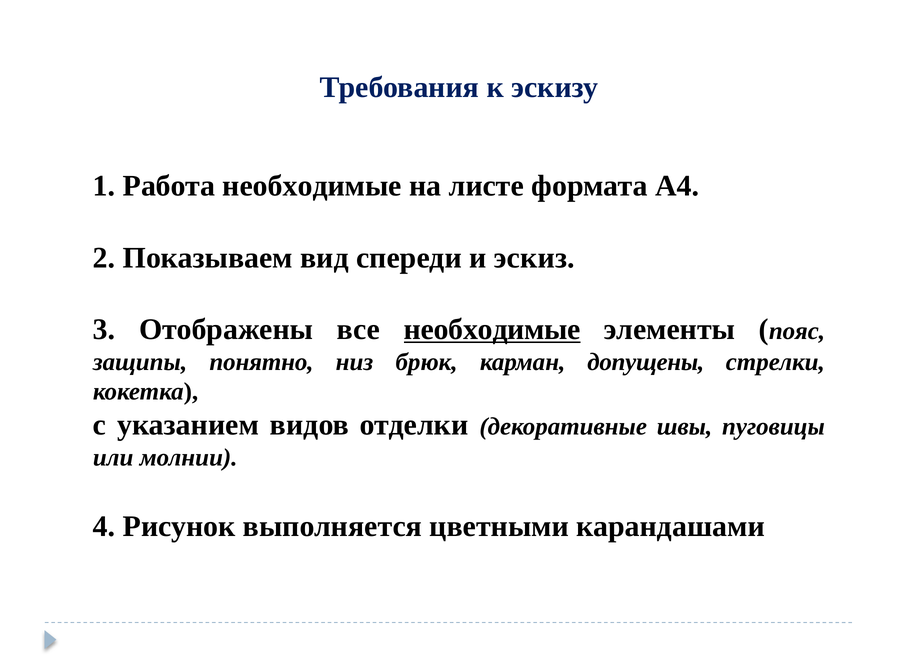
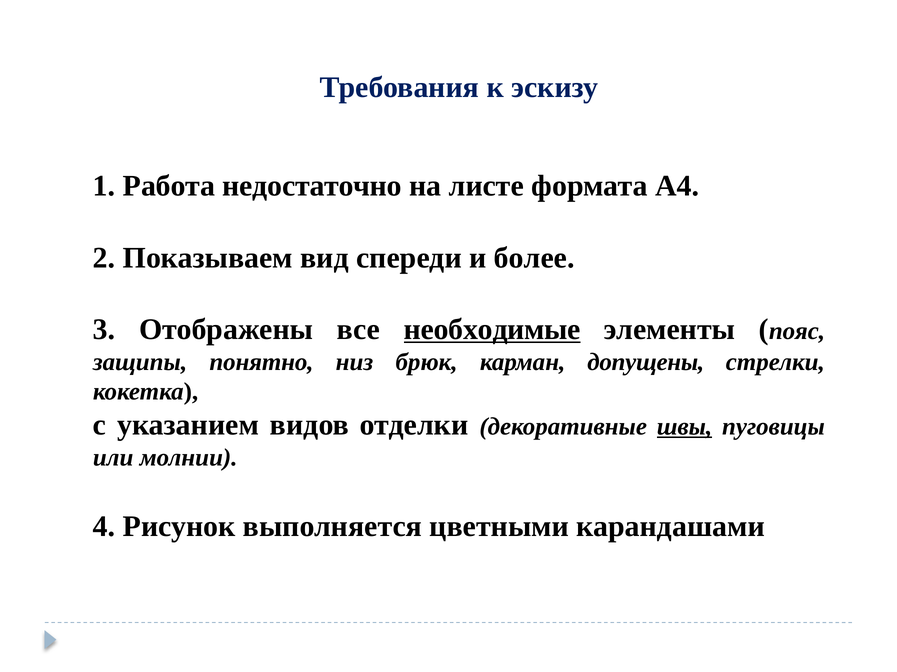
Работа необходимые: необходимые -> недостаточно
эскиз: эскиз -> более
швы underline: none -> present
